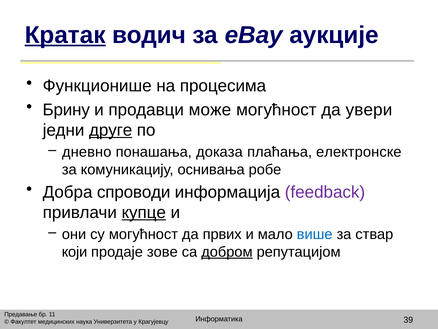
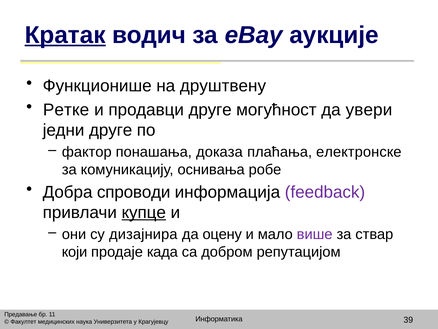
процесима: процесима -> друштвену
Брину: Брину -> Ретке
продавци може: може -> друге
друге at (111, 130) underline: present -> none
дневно: дневно -> фактор
су могућност: могућност -> дизајнира
првих: првих -> оцену
више colour: blue -> purple
зове: зове -> када
добром underline: present -> none
